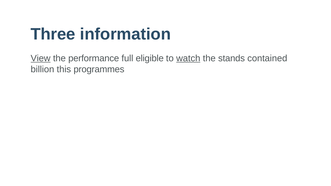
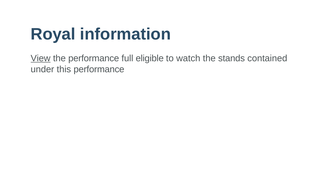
Three: Three -> Royal
watch underline: present -> none
billion: billion -> under
this programmes: programmes -> performance
